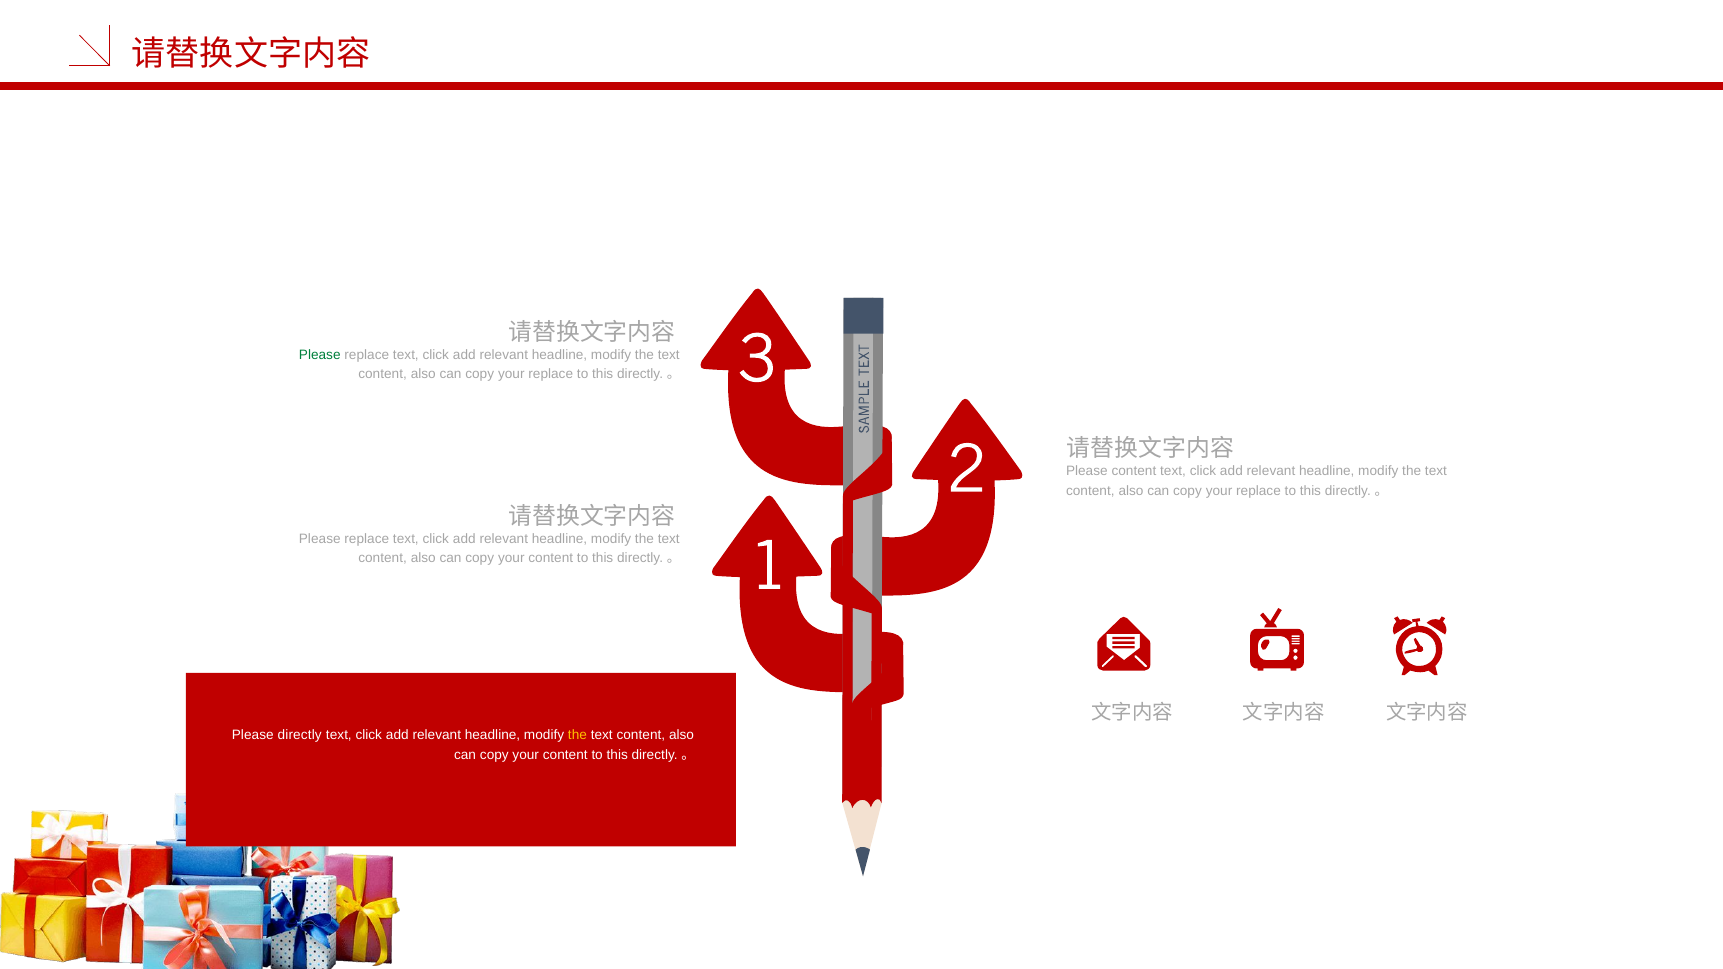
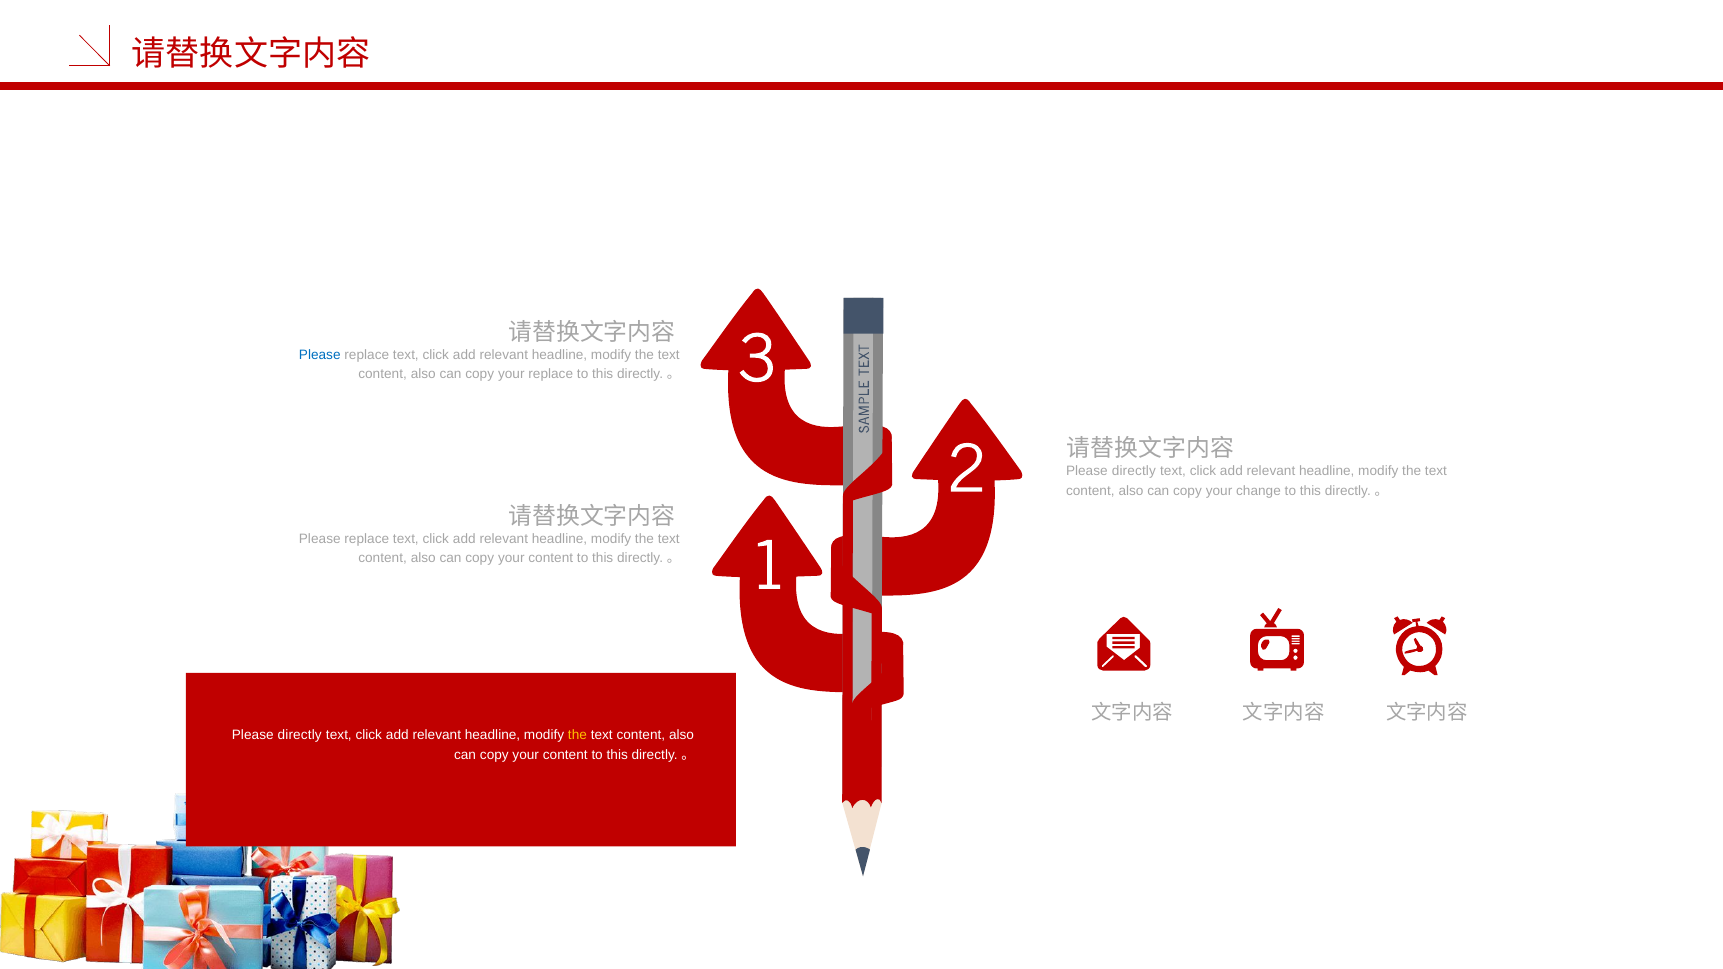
Please at (320, 355) colour: green -> blue
content at (1134, 471): content -> directly
replace at (1259, 491): replace -> change
